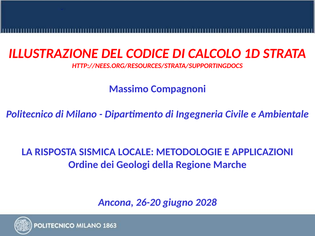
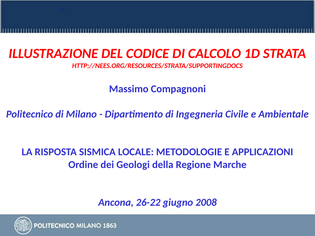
26-20: 26-20 -> 26-22
2028: 2028 -> 2008
